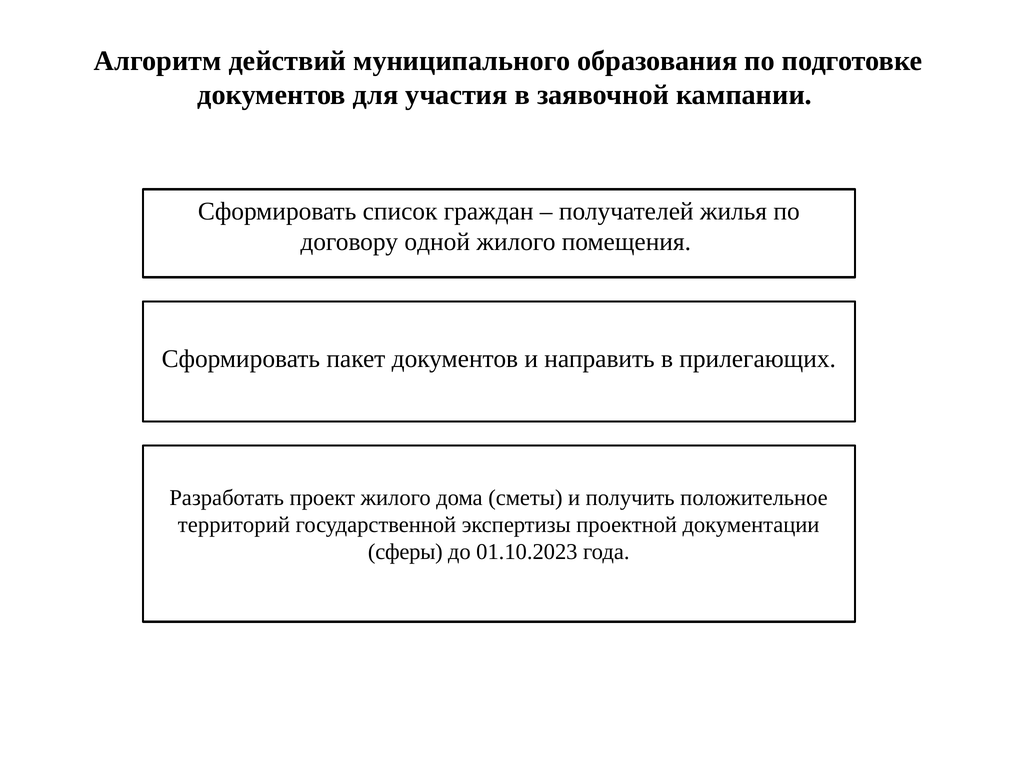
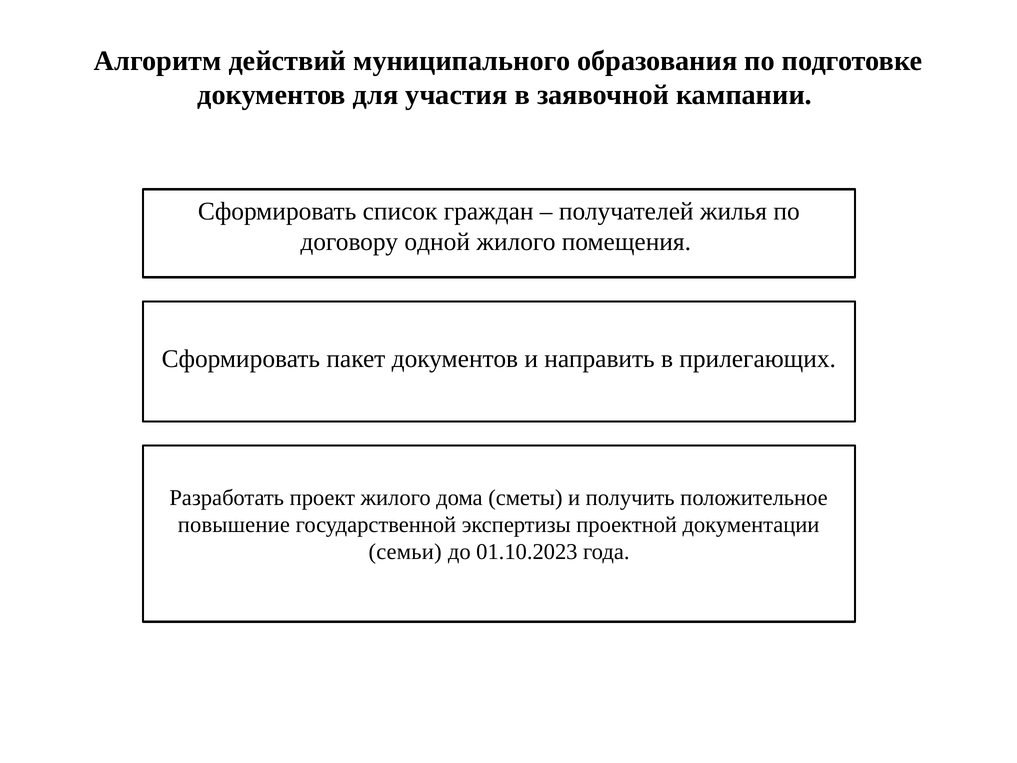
территорий: территорий -> повышение
сферы: сферы -> семьи
